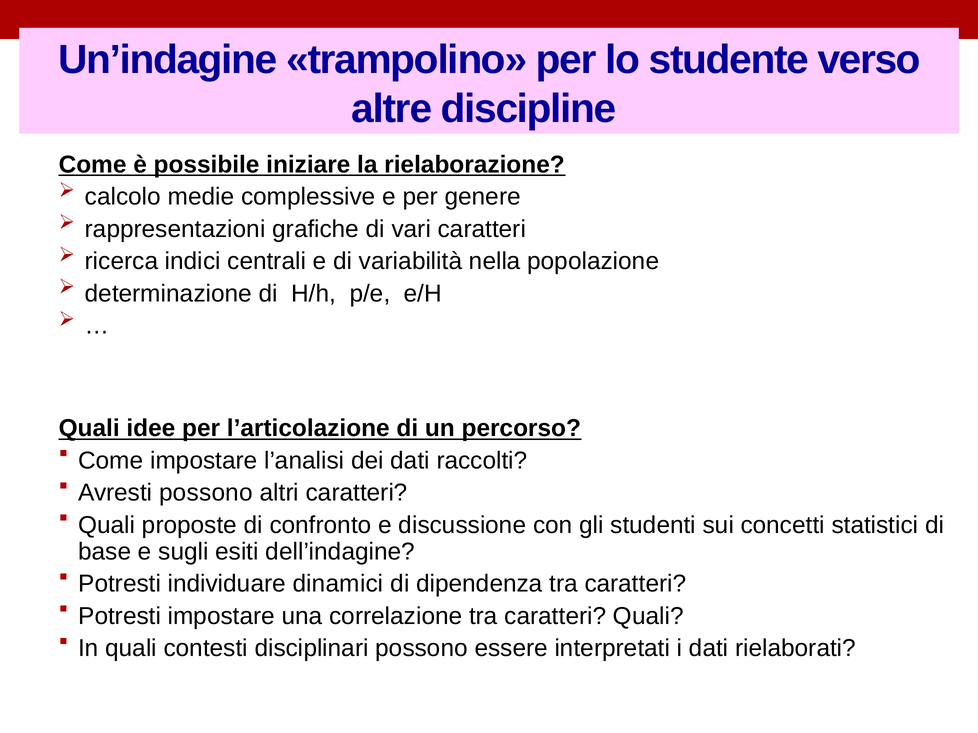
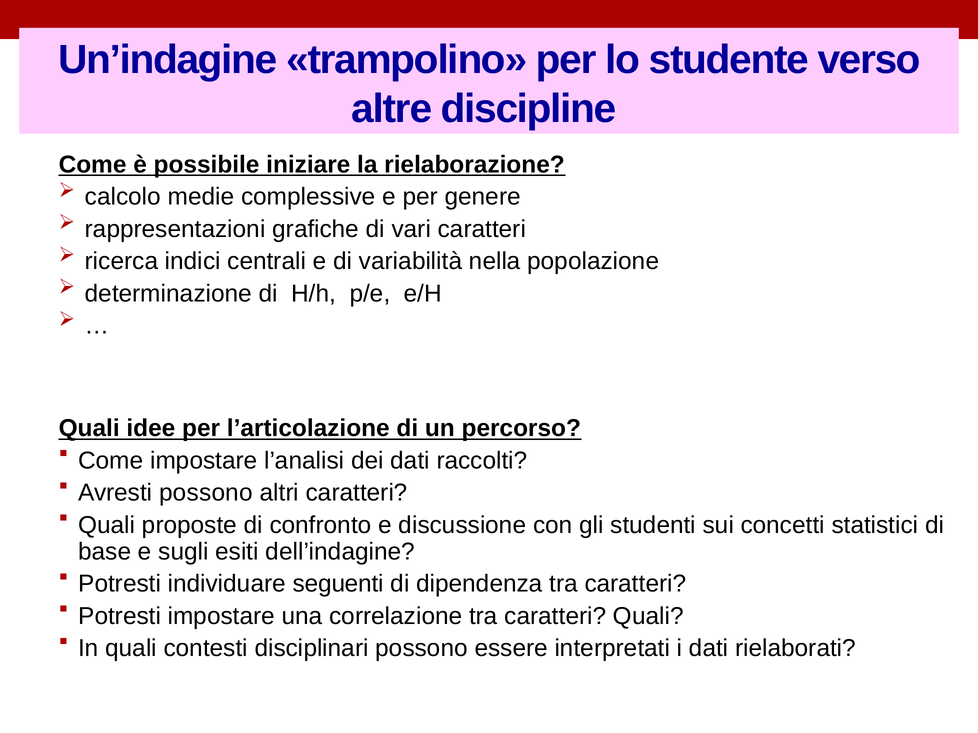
dinamici: dinamici -> seguenti
